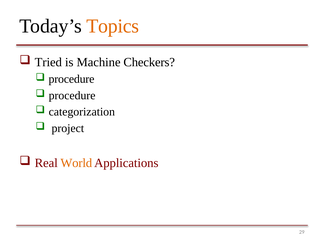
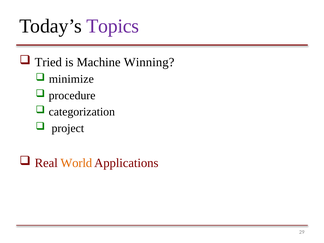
Topics colour: orange -> purple
Checkers: Checkers -> Winning
procedure at (71, 79): procedure -> minimize
